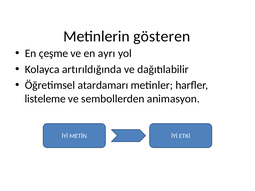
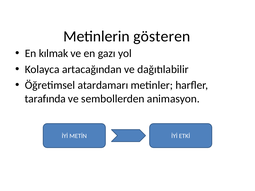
çeşme: çeşme -> kılmak
ayrı: ayrı -> gazı
artırıldığında: artırıldığında -> artacağından
listeleme: listeleme -> tarafında
